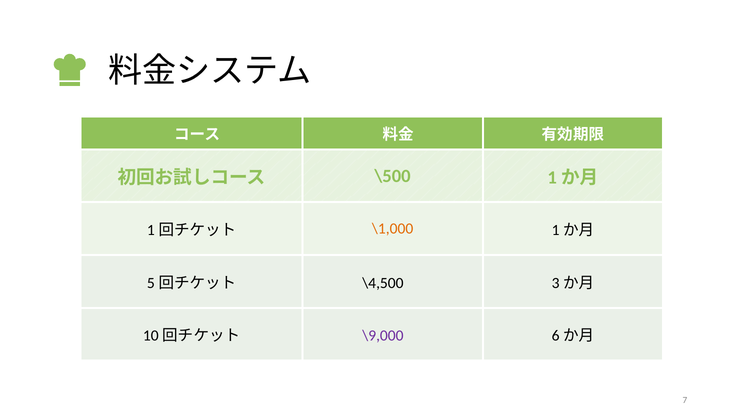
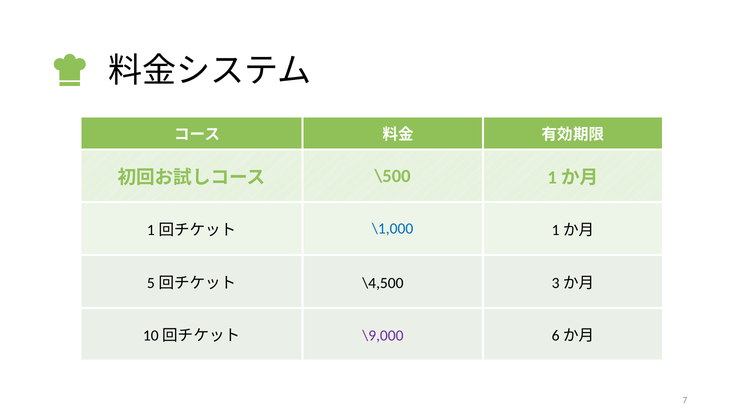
\1,000 colour: orange -> blue
